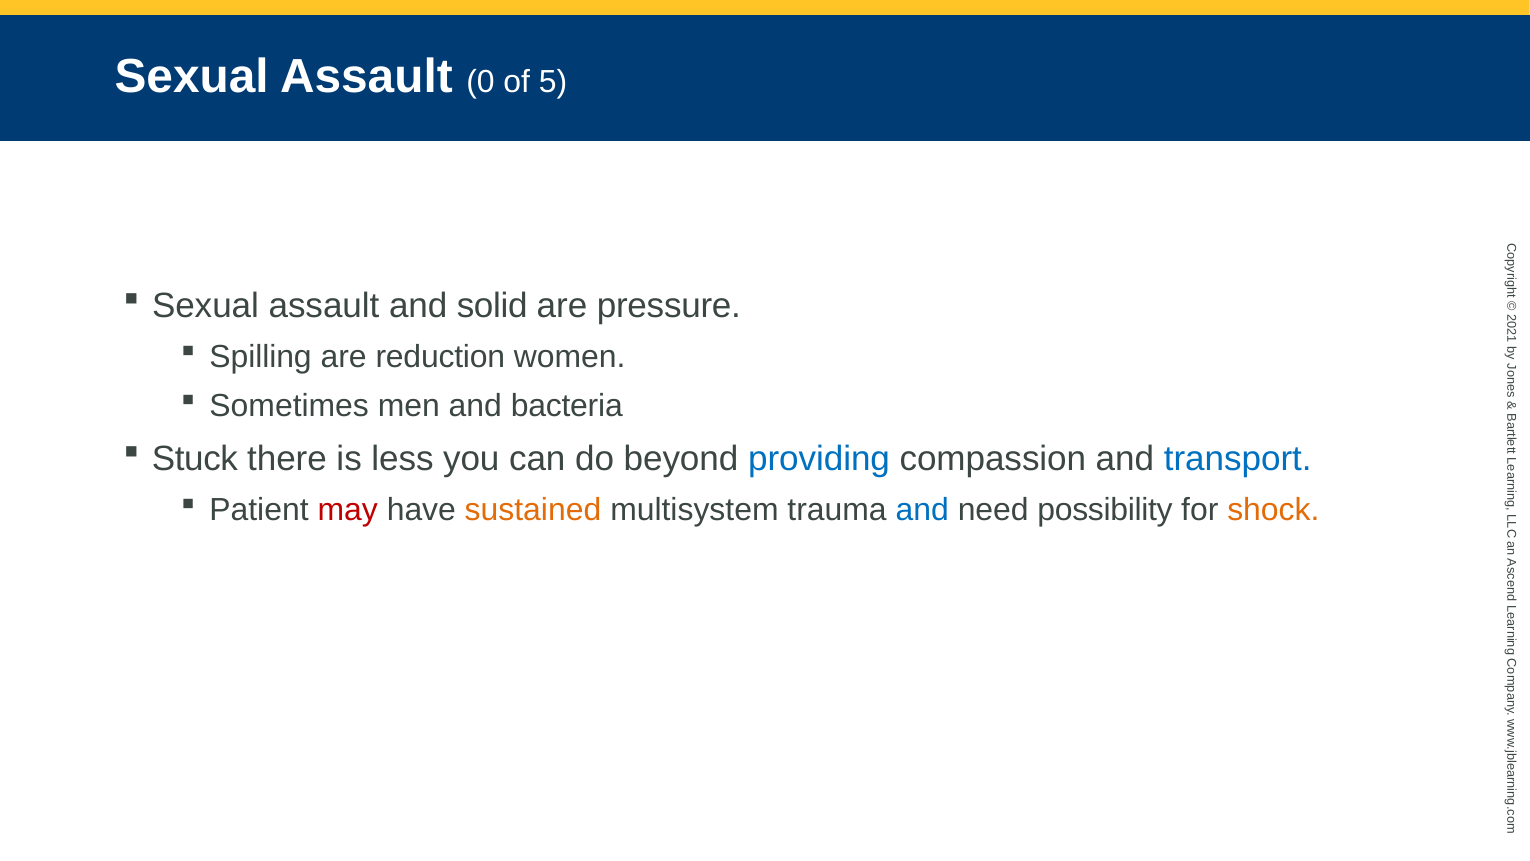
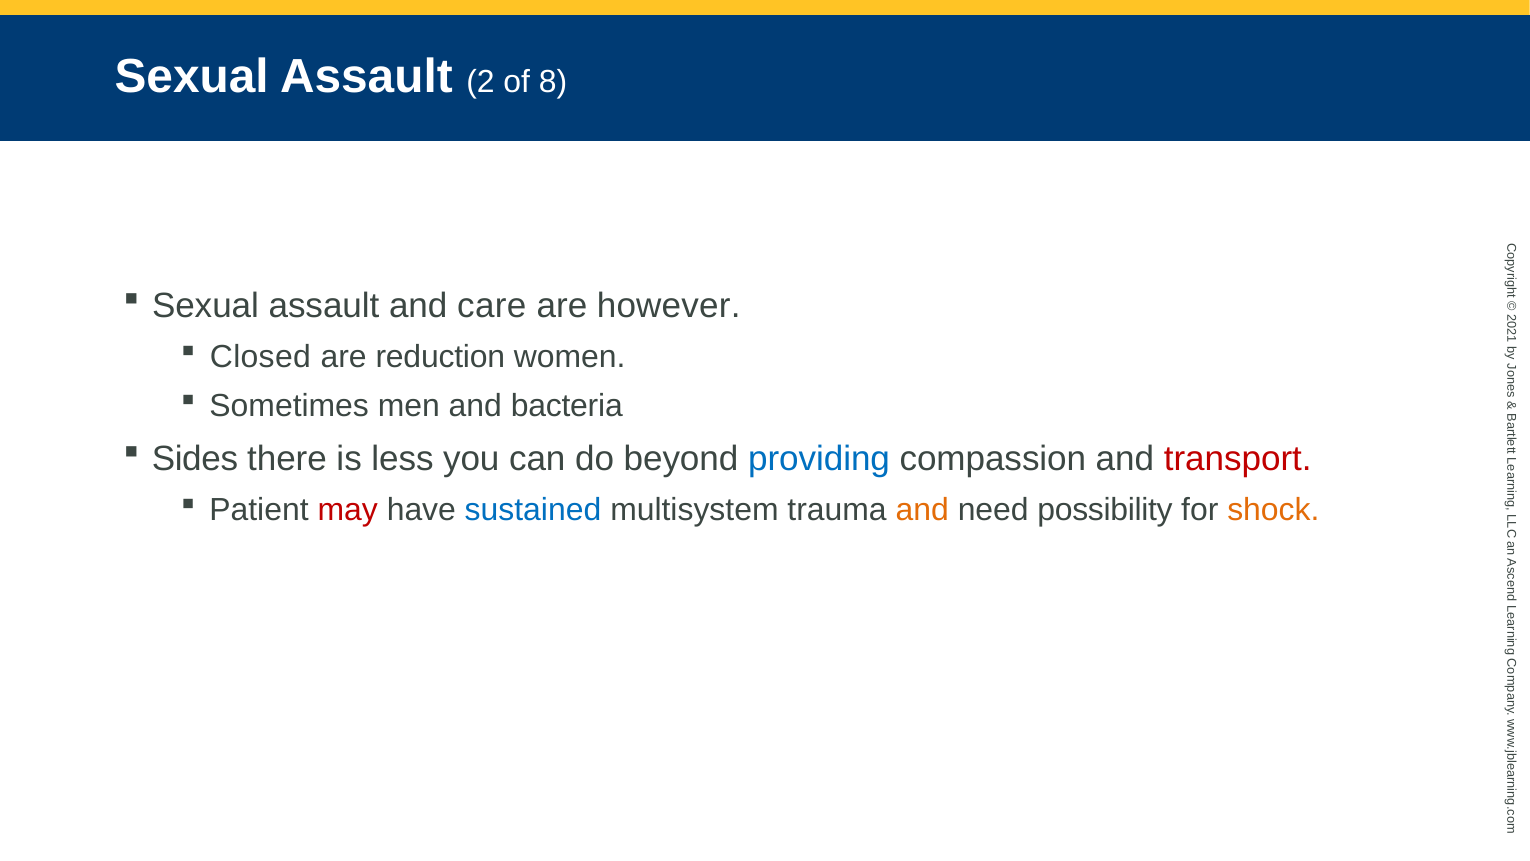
Assault 0: 0 -> 2
5: 5 -> 8
solid: solid -> care
pressure: pressure -> however
Spilling: Spilling -> Closed
Stuck: Stuck -> Sides
transport colour: blue -> red
sustained colour: orange -> blue
and at (922, 510) colour: blue -> orange
